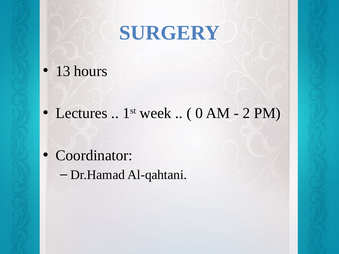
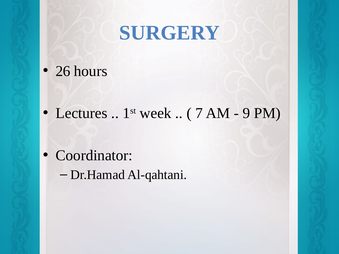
13: 13 -> 26
0: 0 -> 7
2: 2 -> 9
